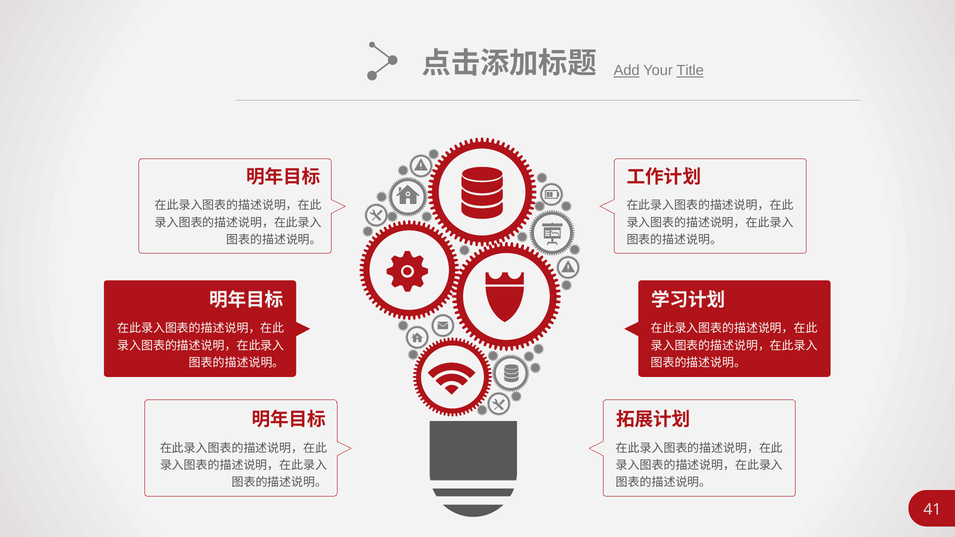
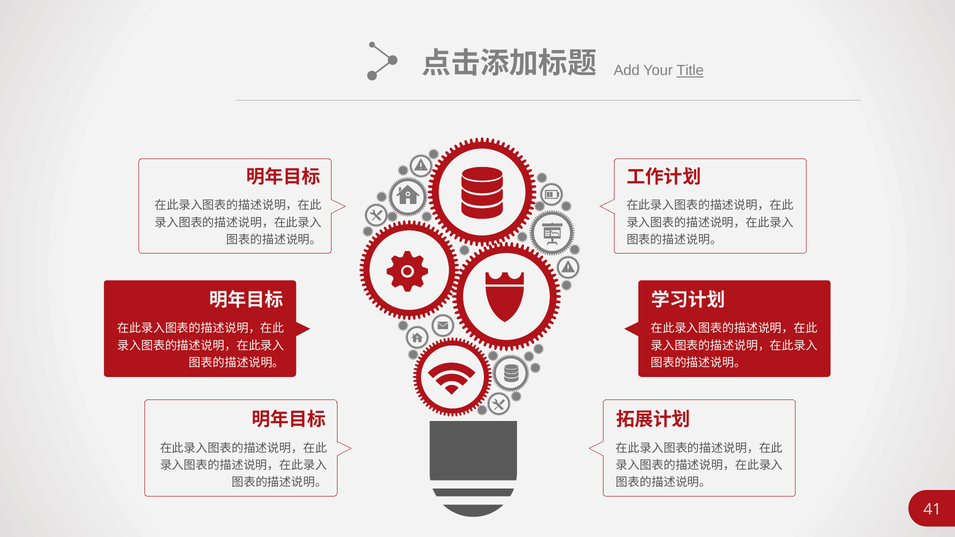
Add underline: present -> none
